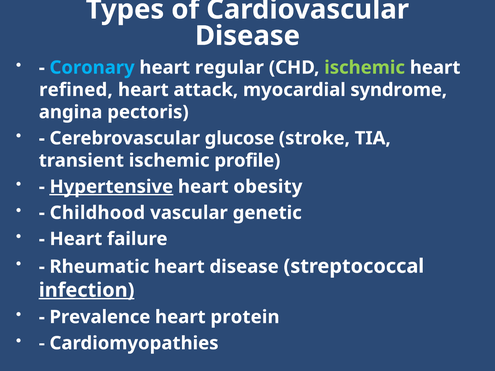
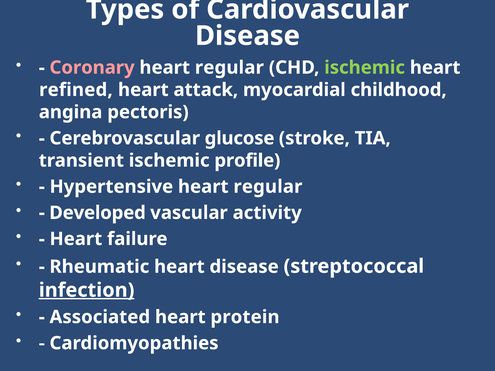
Coronary colour: light blue -> pink
syndrome: syndrome -> childhood
Hypertensive underline: present -> none
obesity at (268, 187): obesity -> regular
Childhood: Childhood -> Developed
genetic: genetic -> activity
Prevalence: Prevalence -> Associated
